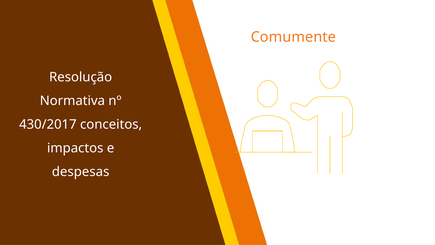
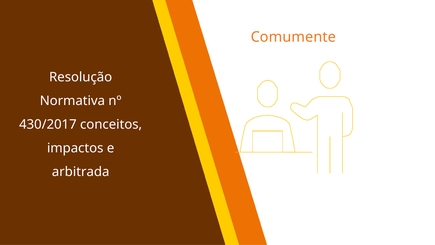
despesas: despesas -> arbitrada
